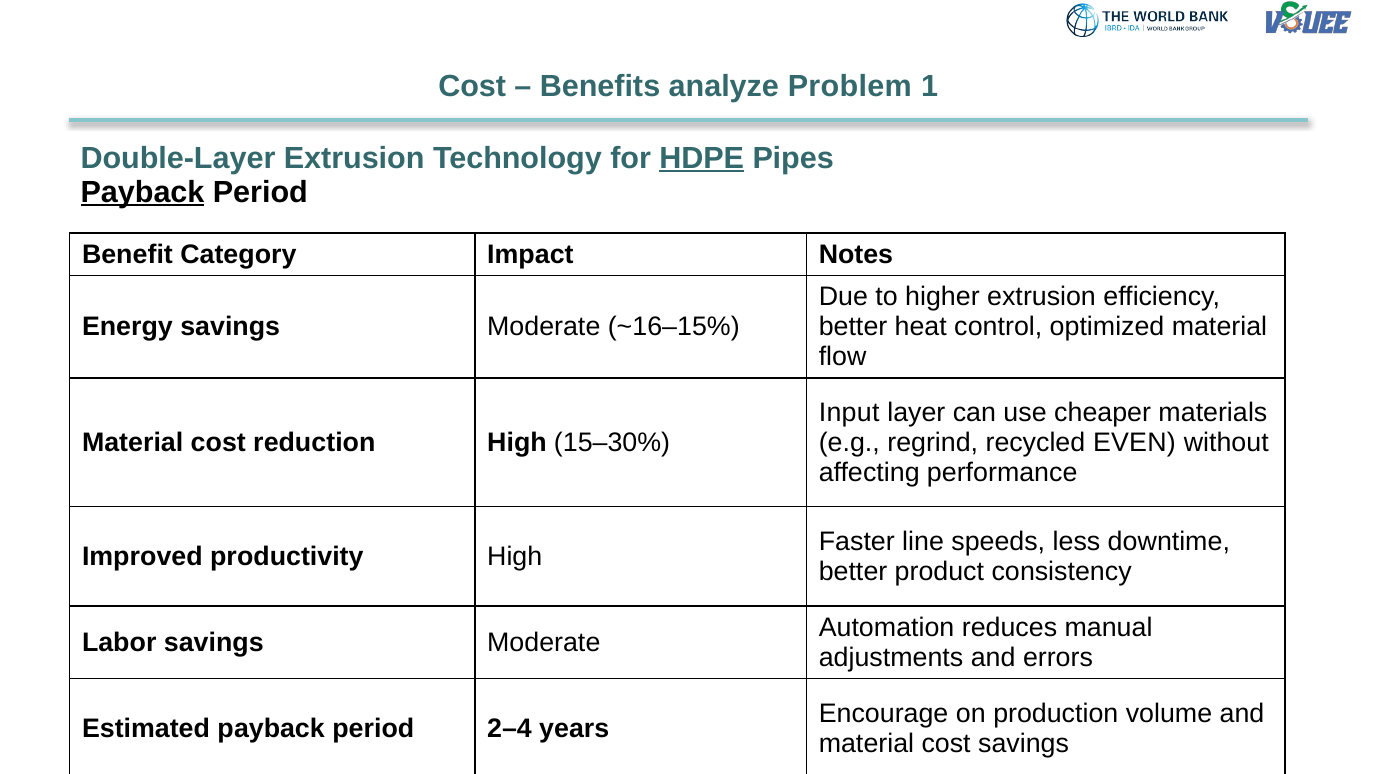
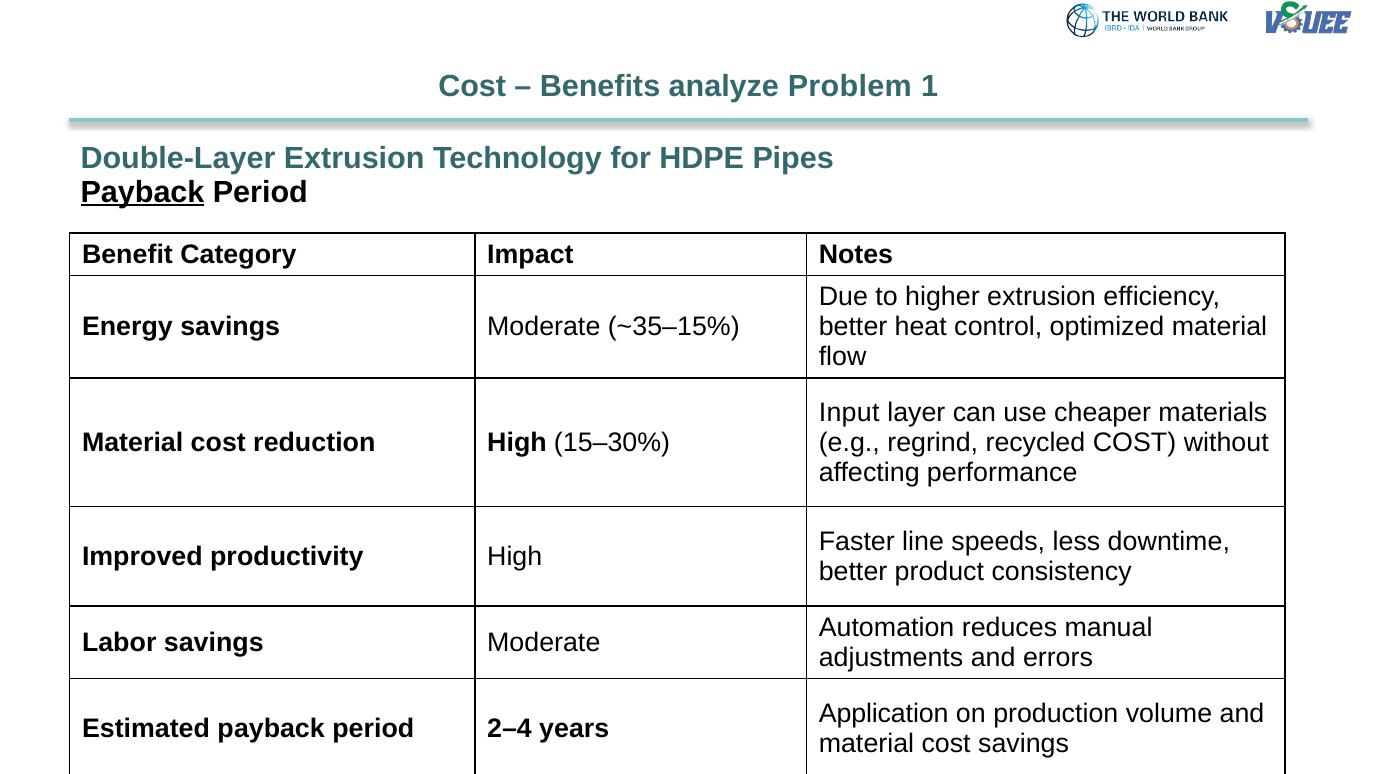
HDPE underline: present -> none
~16–15%: ~16–15% -> ~35–15%
recycled EVEN: EVEN -> COST
Encourage: Encourage -> Application
